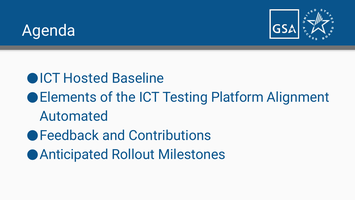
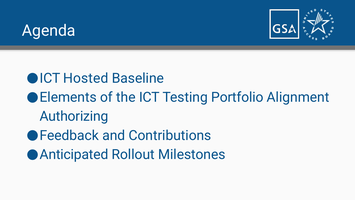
Platform: Platform -> Portfolio
Automated: Automated -> Authorizing
